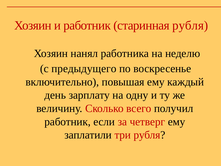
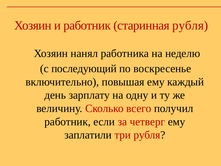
предыдущего: предыдущего -> последующий
